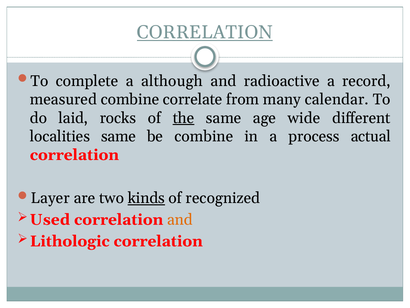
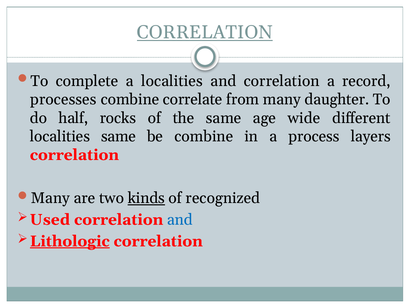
a although: although -> localities
and radioactive: radioactive -> correlation
measured: measured -> processes
calendar: calendar -> daughter
laid: laid -> half
the underline: present -> none
actual: actual -> layers
Layer at (50, 198): Layer -> Many
and at (180, 219) colour: orange -> blue
Lithologic underline: none -> present
